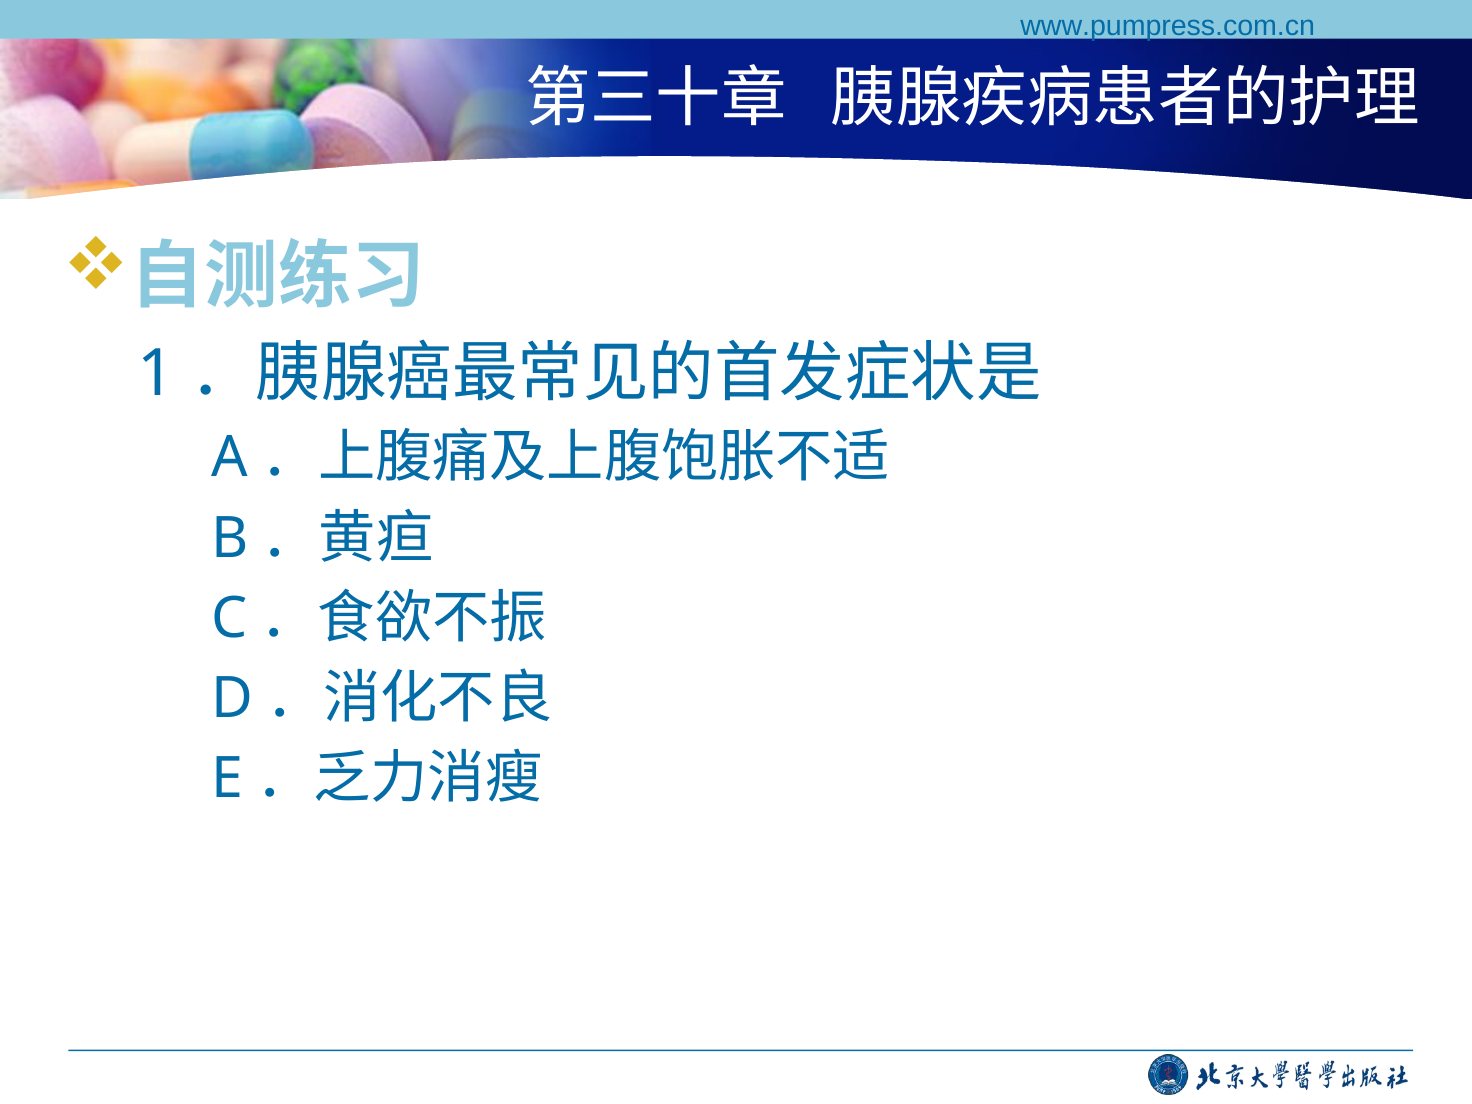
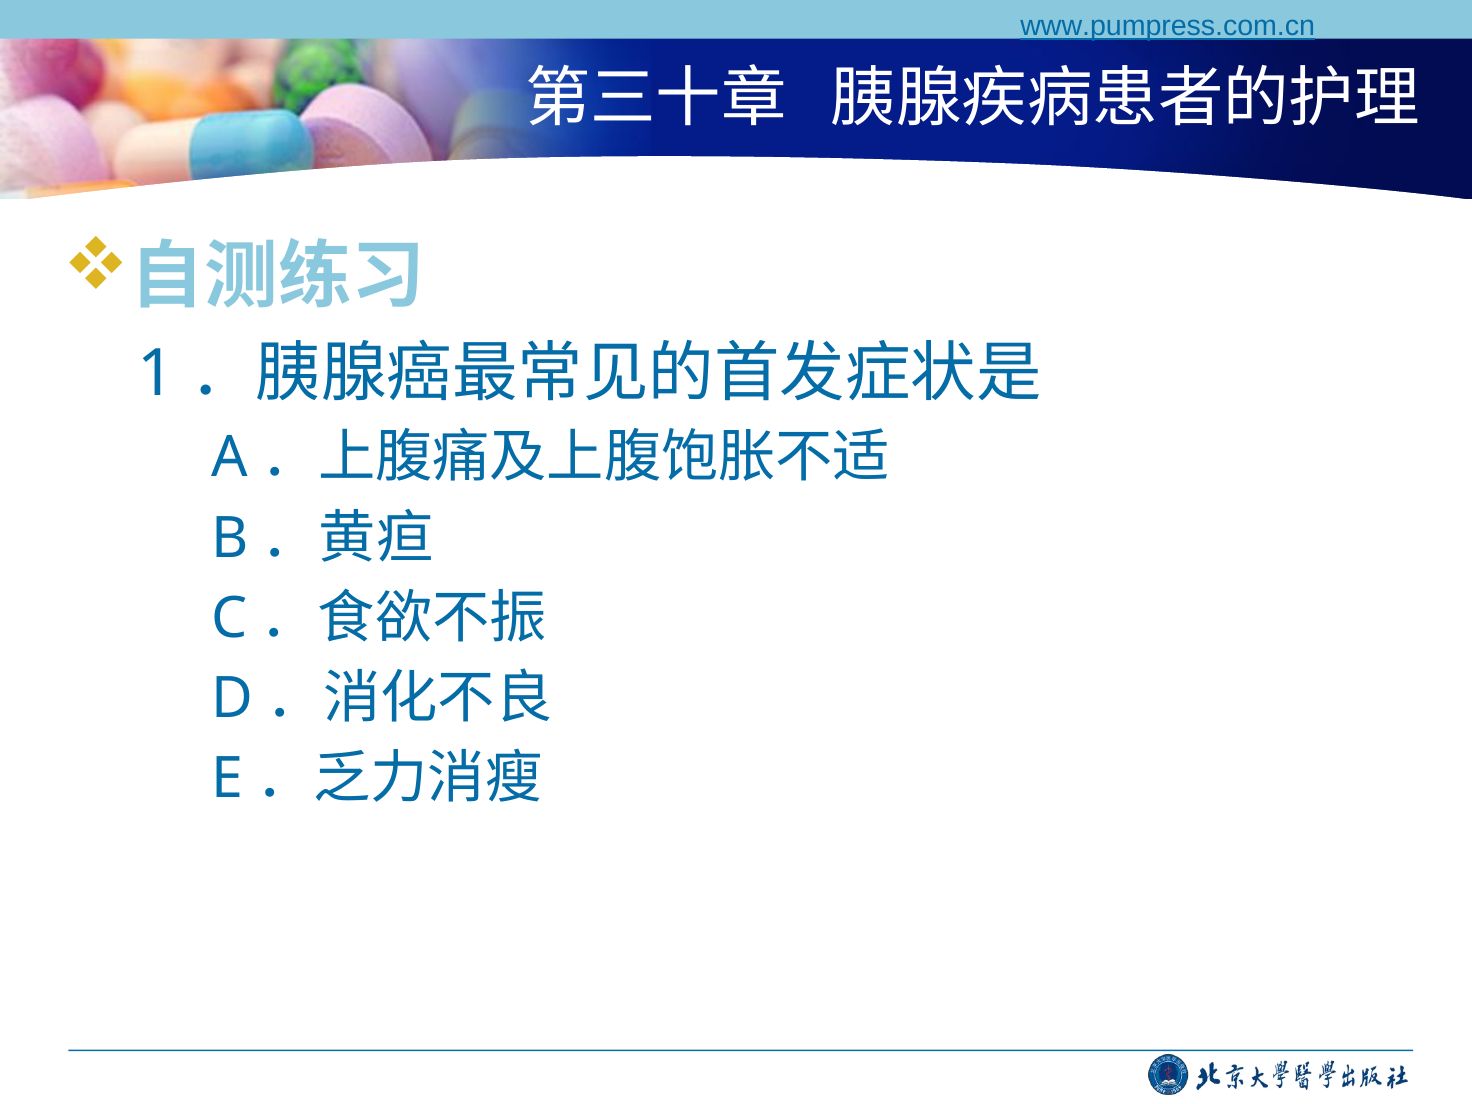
www.pumpress.com.cn underline: none -> present
